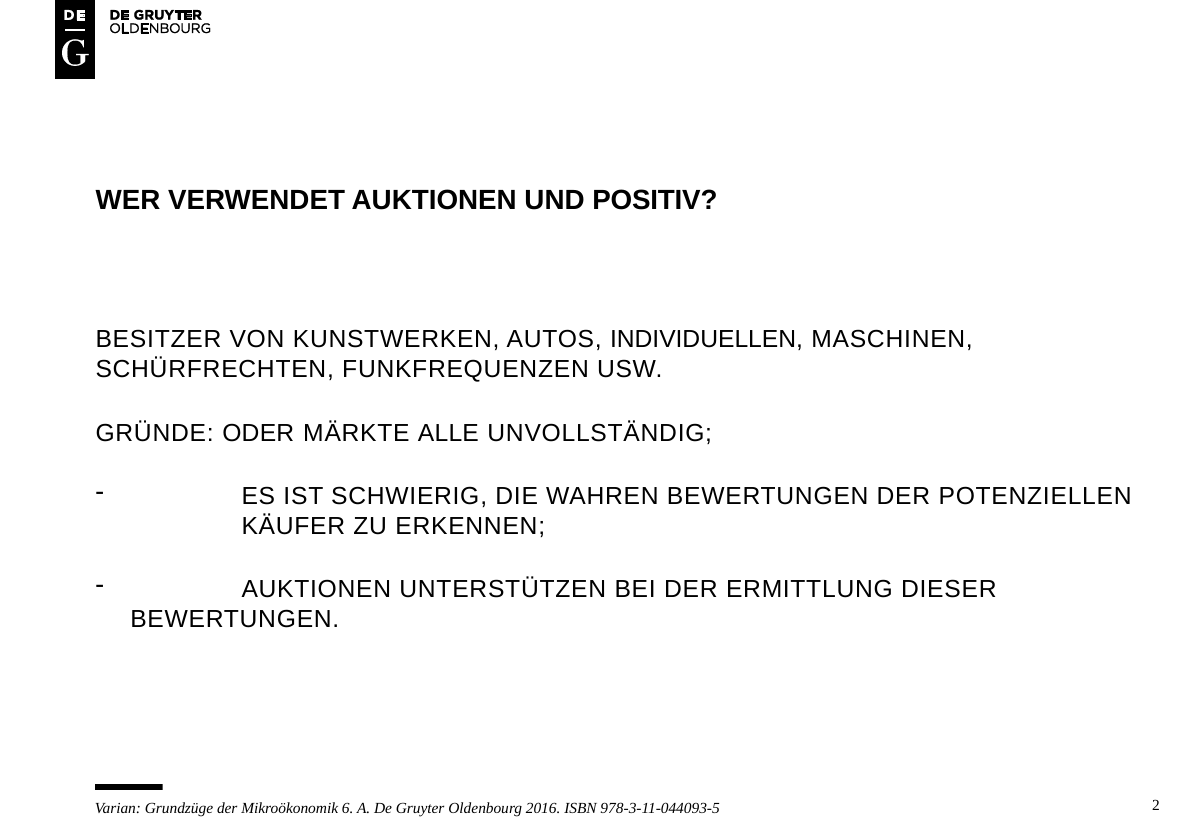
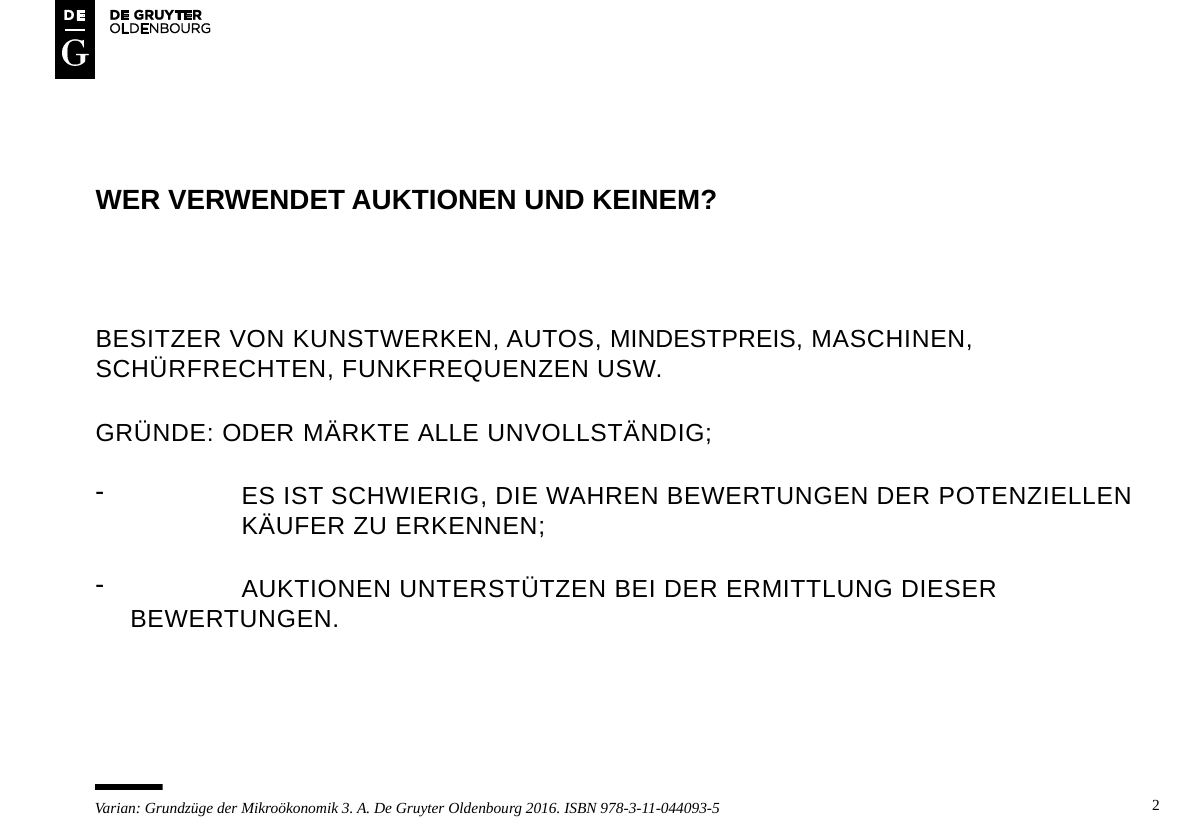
POSITIV: POSITIV -> KEINEM
INDIVIDUELLEN: INDIVIDUELLEN -> MINDESTPREIS
6: 6 -> 3
